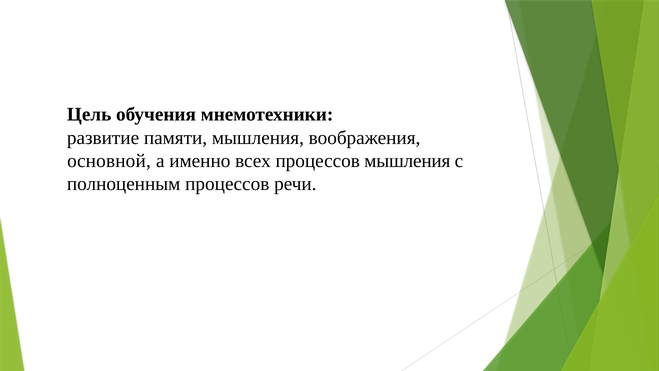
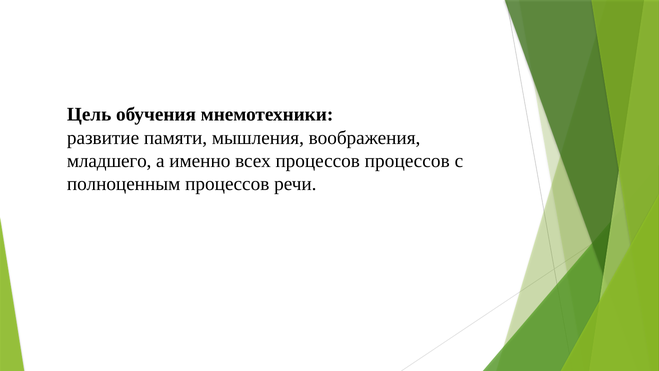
основной: основной -> младшего
процессов мышления: мышления -> процессов
